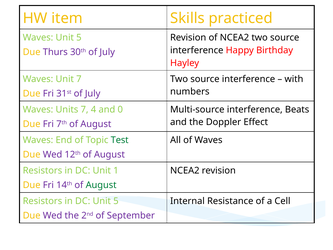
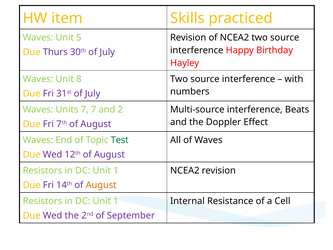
Unit 7: 7 -> 8
7 4: 4 -> 7
0: 0 -> 2
August at (101, 185) colour: green -> orange
5 at (116, 201): 5 -> 1
